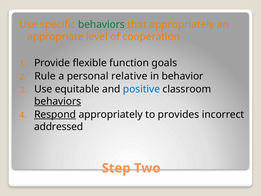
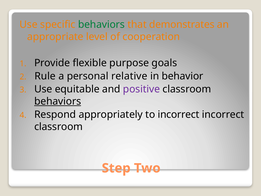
that appropriately: appropriately -> demonstrates
function: function -> purpose
positive colour: blue -> purple
Respond underline: present -> none
to provides: provides -> incorrect
addressed at (59, 127): addressed -> classroom
